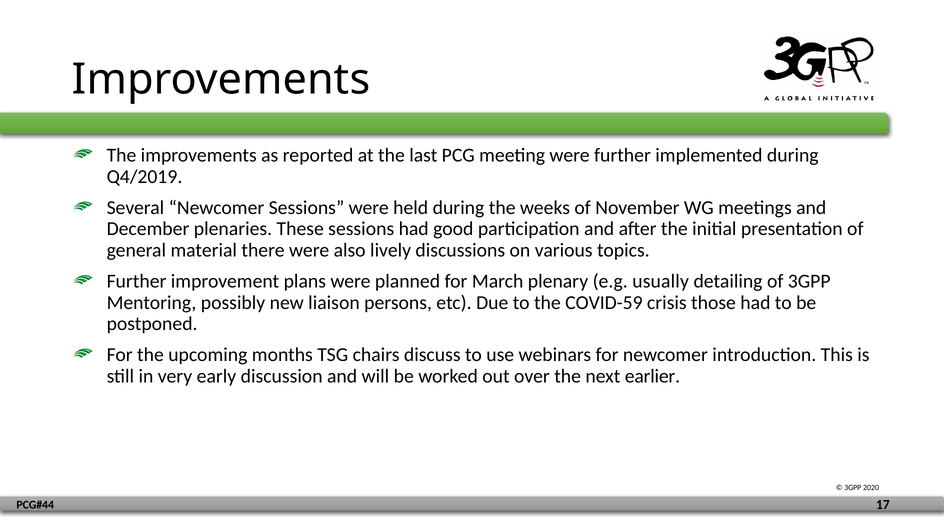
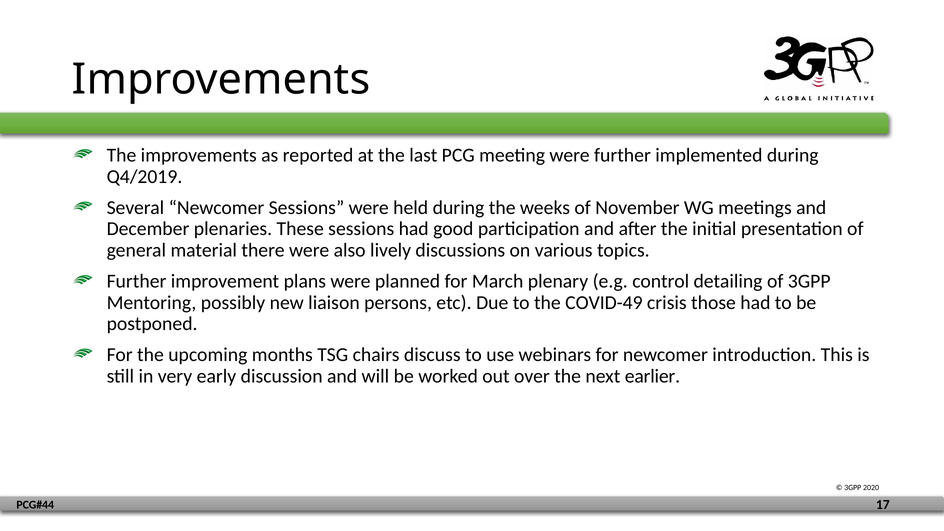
usually: usually -> control
COVID-59: COVID-59 -> COVID-49
